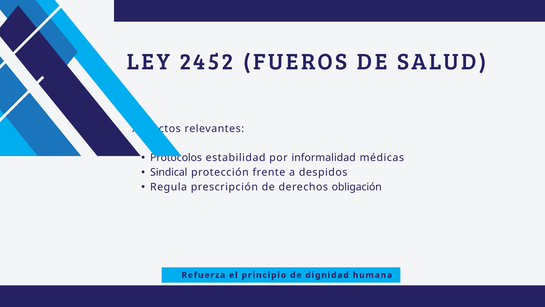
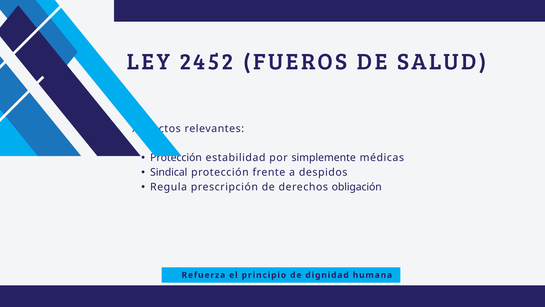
Protocolos at (176, 158): Protocolos -> Protección
informalidad: informalidad -> simplemente
